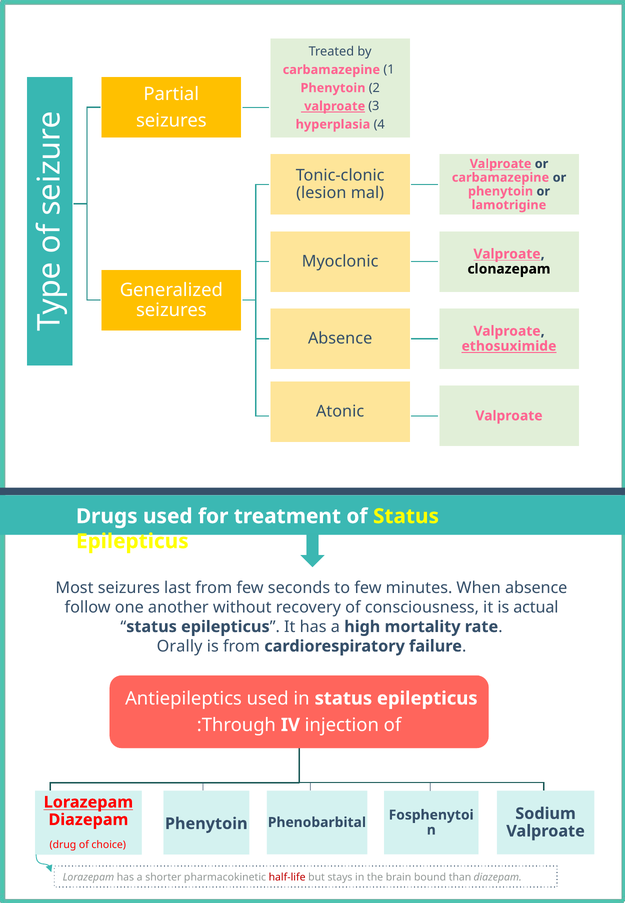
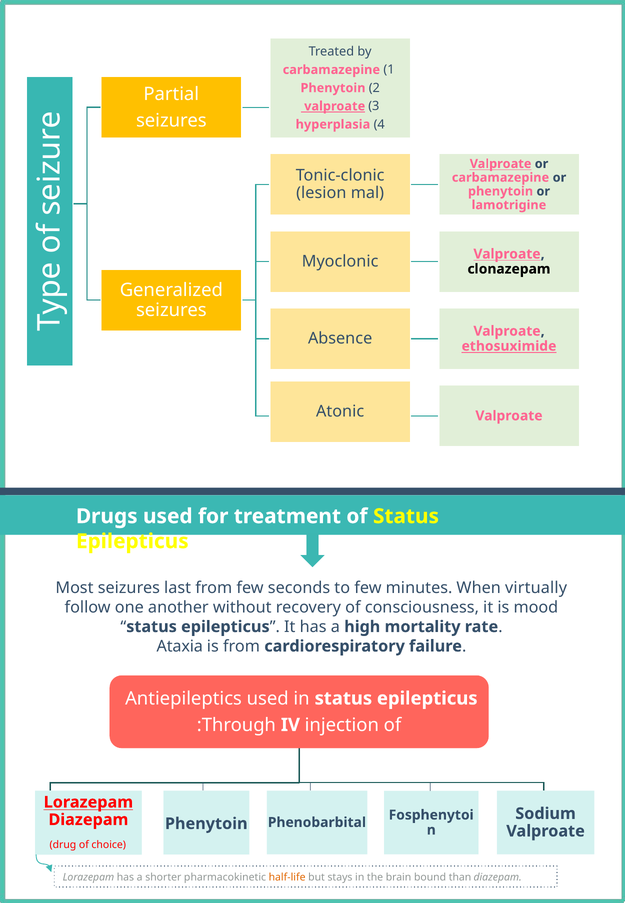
When absence: absence -> virtually
actual: actual -> mood
Orally: Orally -> Ataxia
half-life colour: red -> orange
